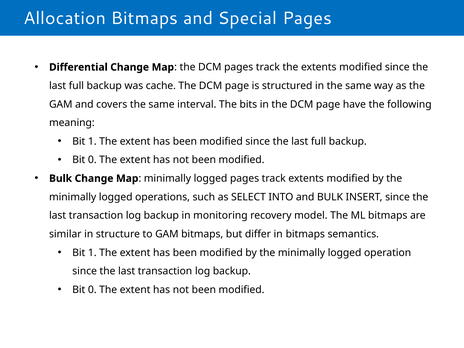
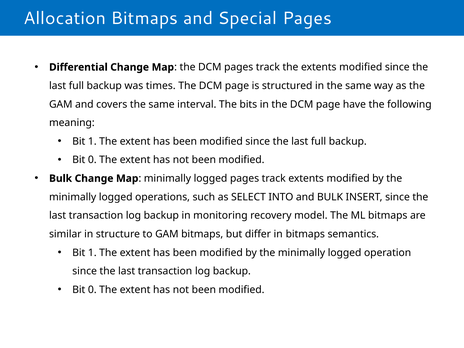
cache: cache -> times
